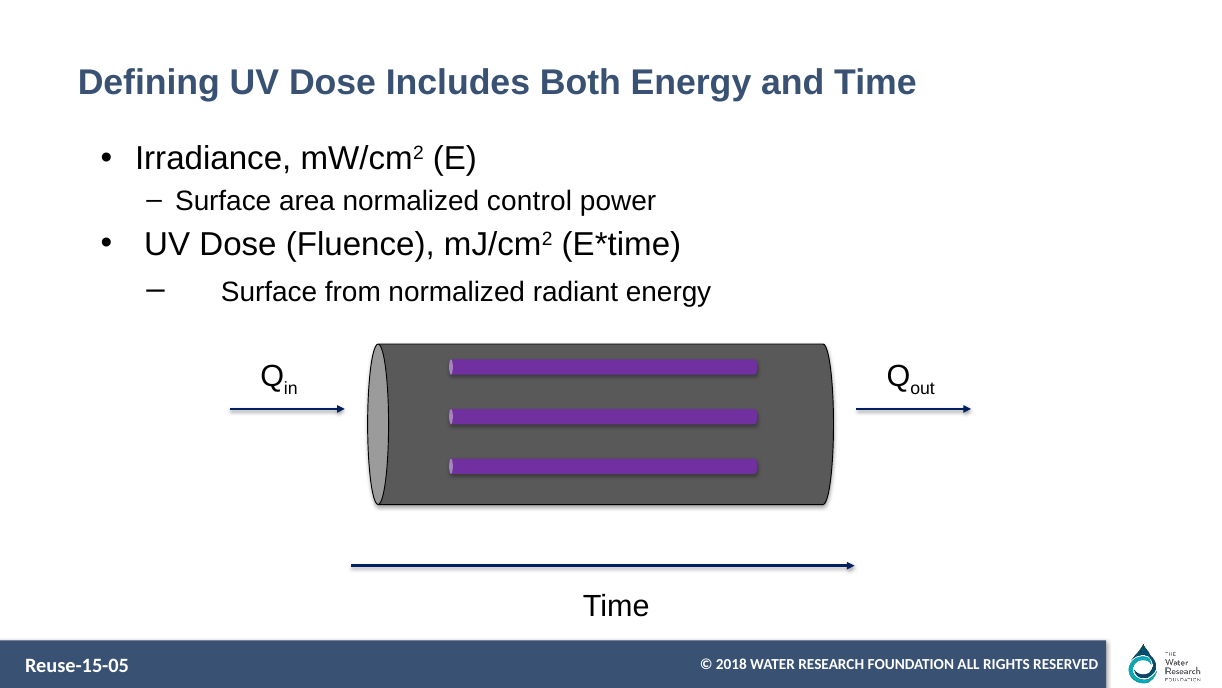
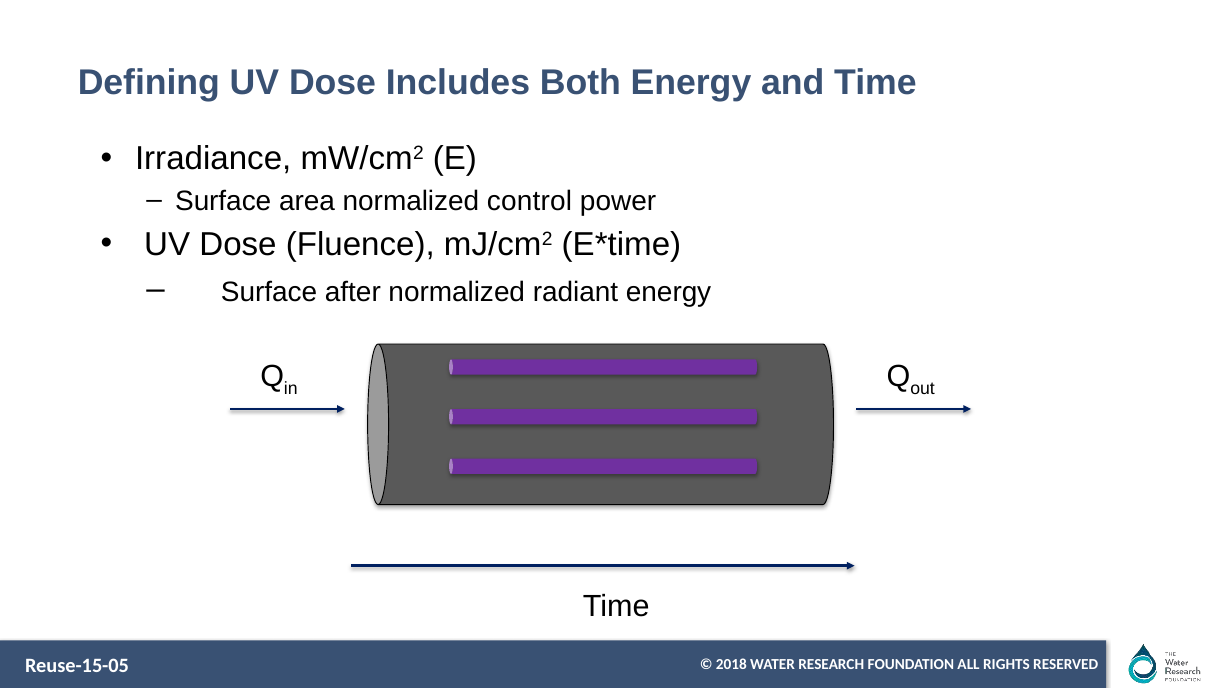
from: from -> after
